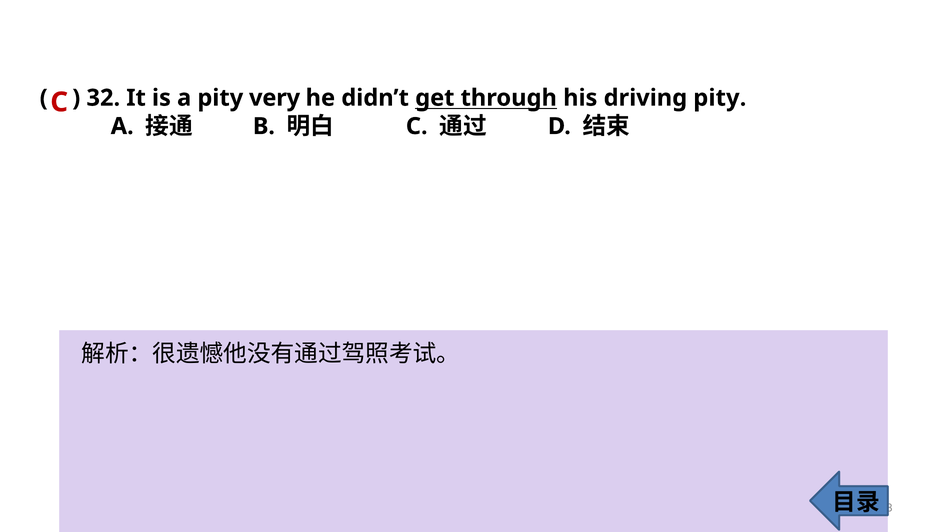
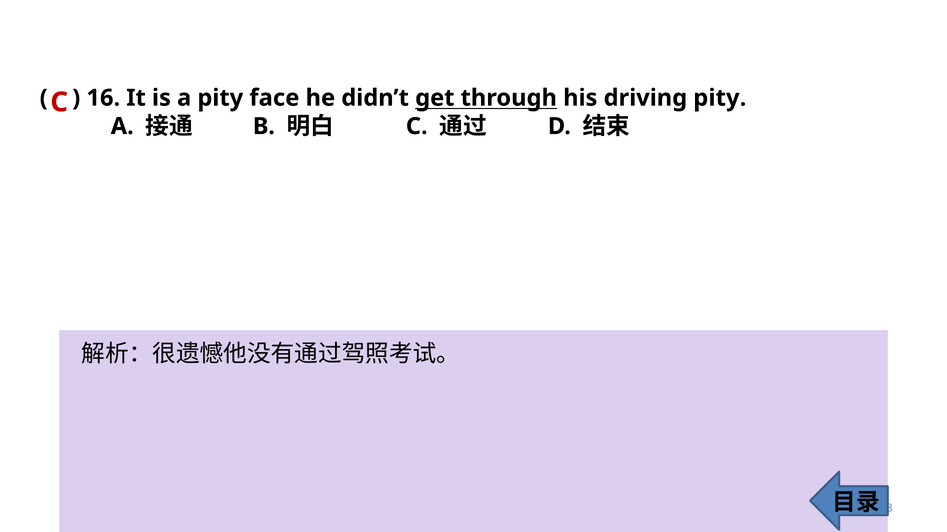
32: 32 -> 16
very: very -> face
